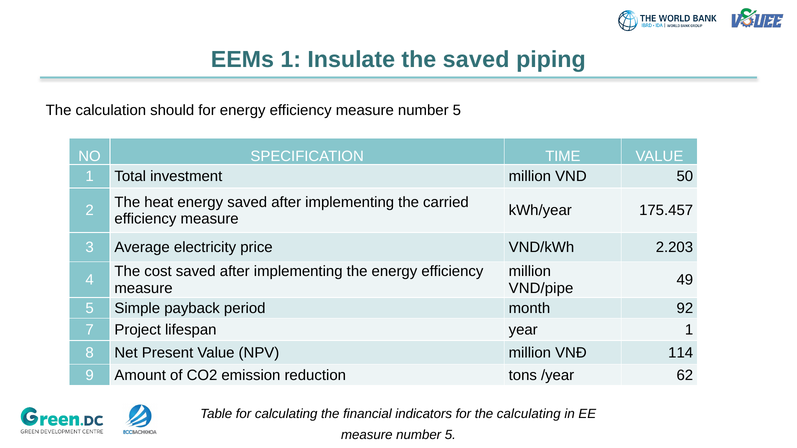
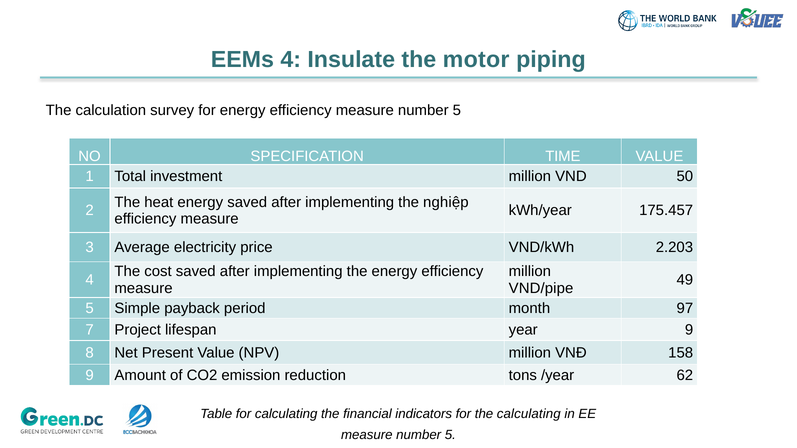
EEMs 1: 1 -> 4
the saved: saved -> motor
should: should -> survey
carried: carried -> nghiệp
92: 92 -> 97
year 1: 1 -> 9
114: 114 -> 158
